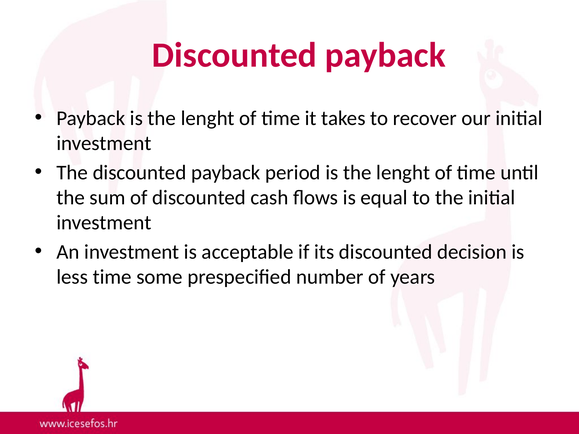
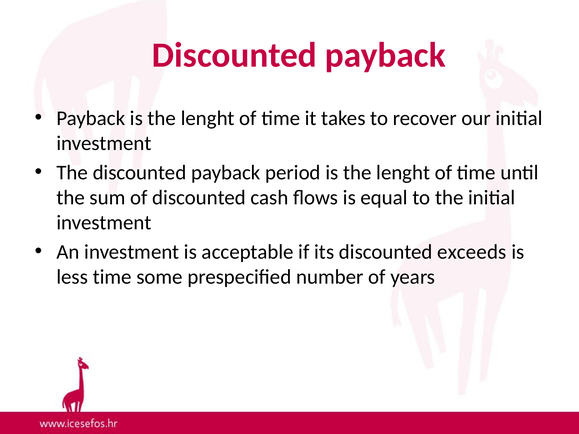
decision: decision -> exceeds
